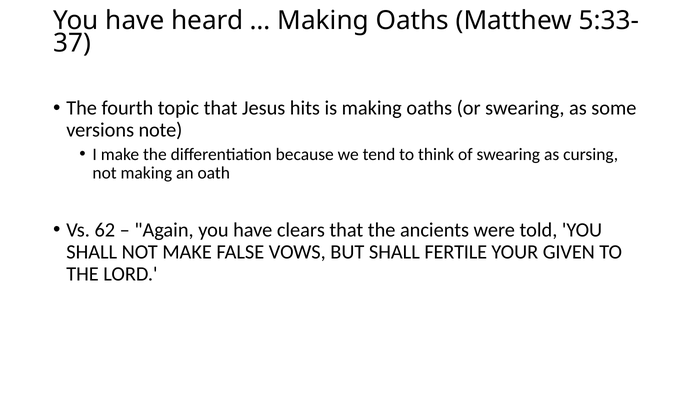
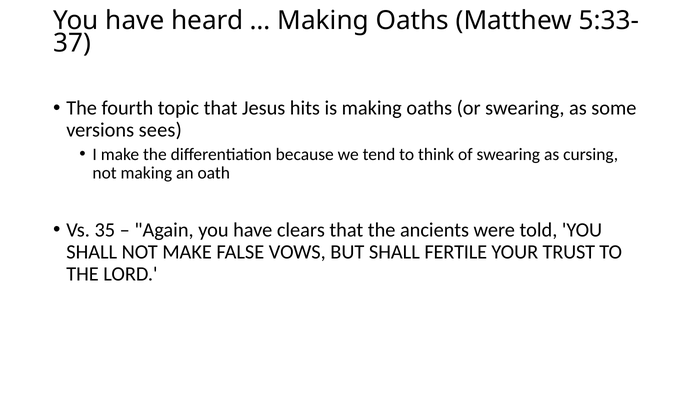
note: note -> sees
62: 62 -> 35
GIVEN: GIVEN -> TRUST
